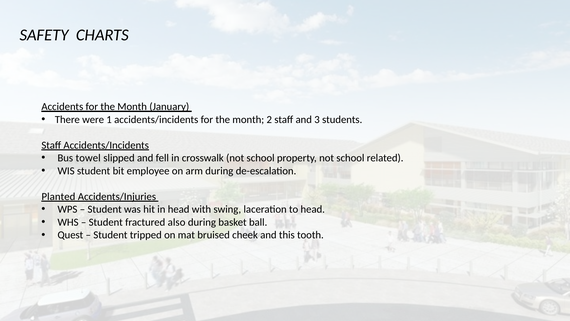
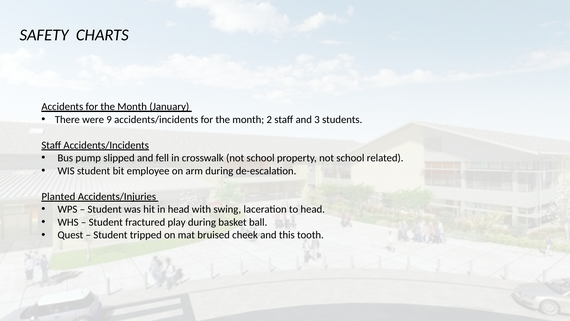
1: 1 -> 9
towel: towel -> pump
also: also -> play
